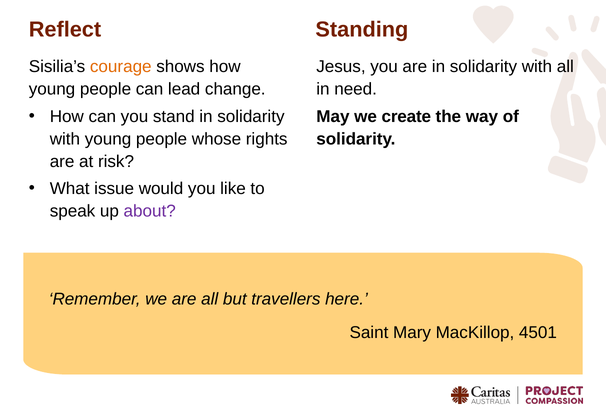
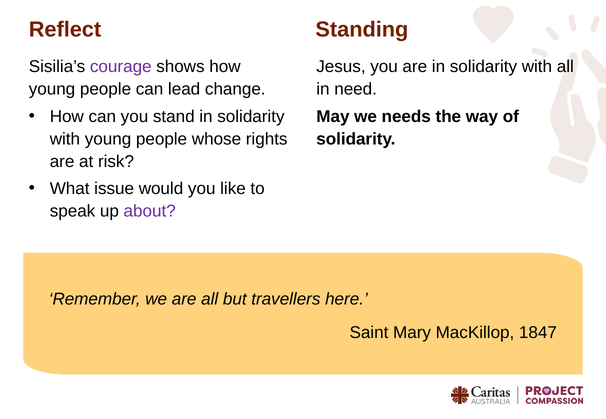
courage colour: orange -> purple
create: create -> needs
4501: 4501 -> 1847
